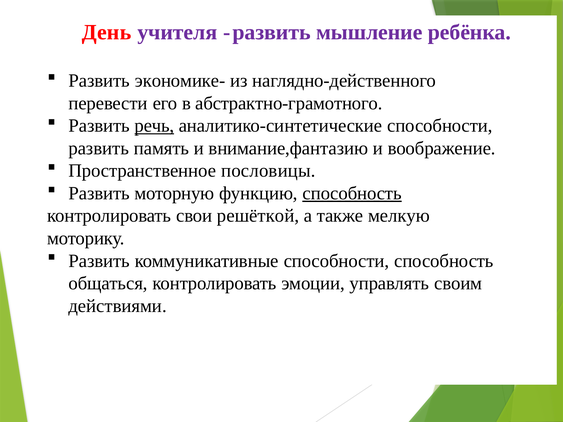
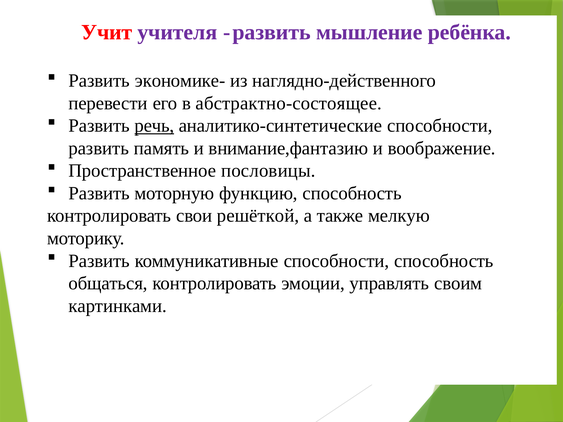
День: День -> Учит
абстрактно-грамотного: абстрактно-грамотного -> абстрактно-состоящее
способность at (352, 193) underline: present -> none
действиями: действиями -> картинками
